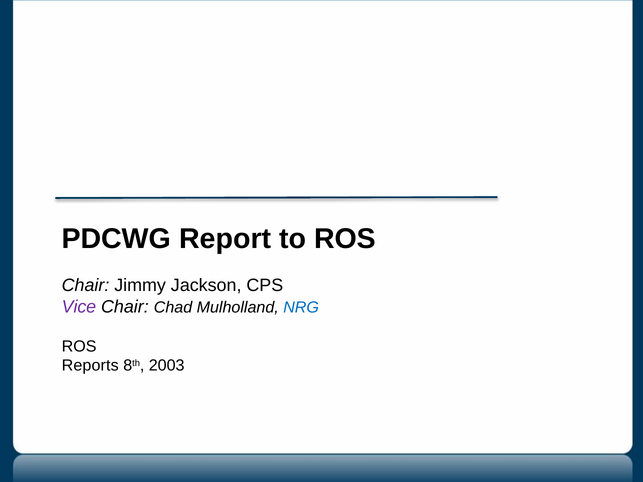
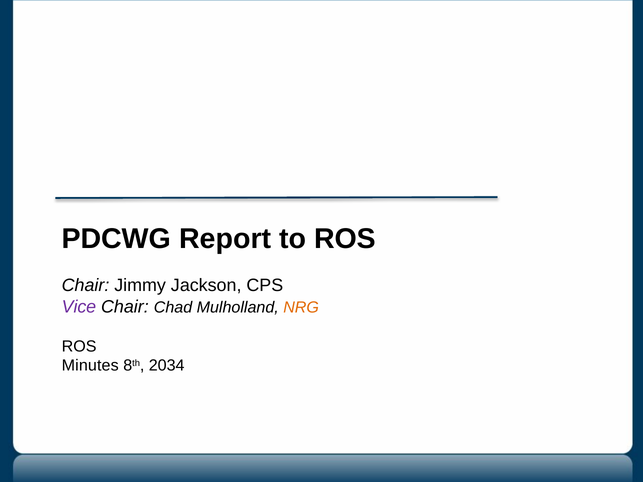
NRG colour: blue -> orange
Reports: Reports -> Minutes
2003: 2003 -> 2034
